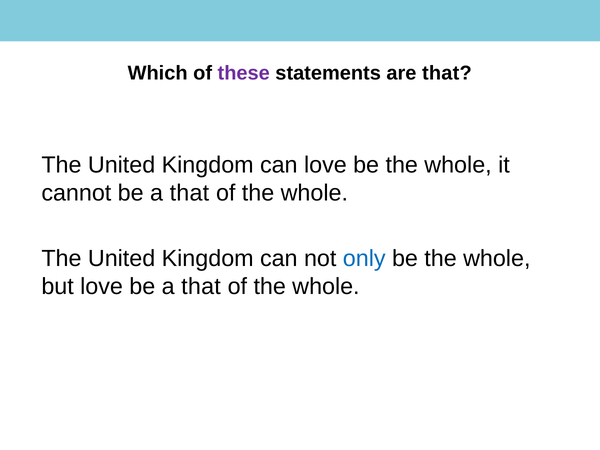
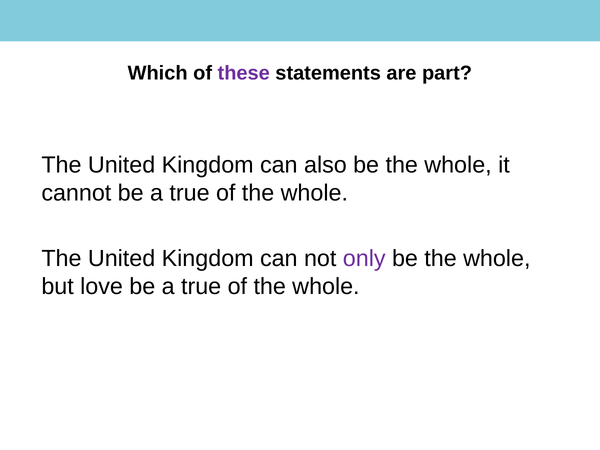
are that: that -> part
can love: love -> also
cannot be a that: that -> true
only colour: blue -> purple
that at (201, 287): that -> true
